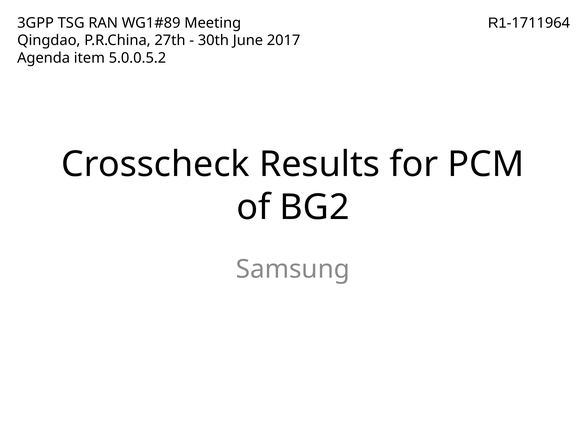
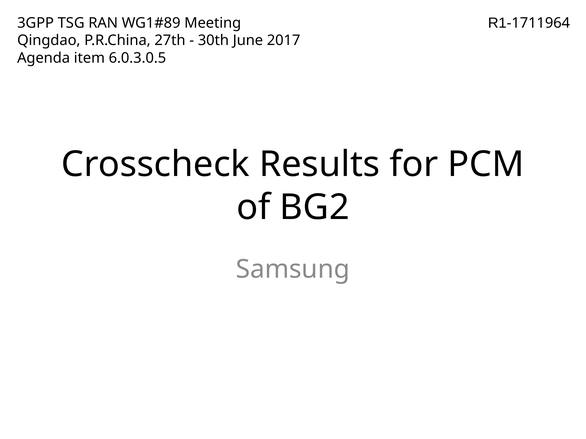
5.0.0.5.2: 5.0.0.5.2 -> 6.0.3.0.5
